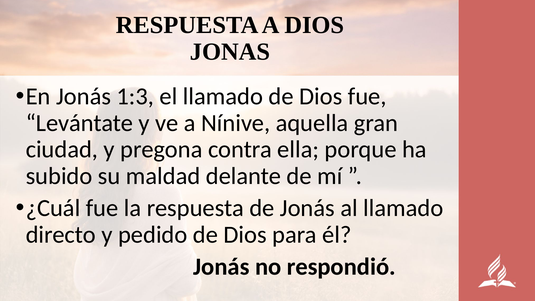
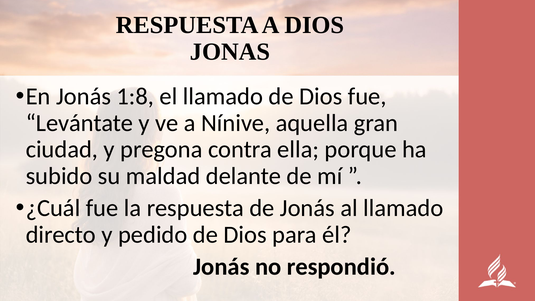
1:3: 1:3 -> 1:8
